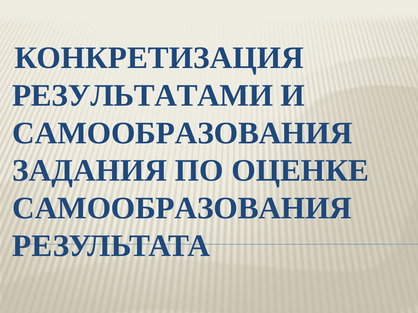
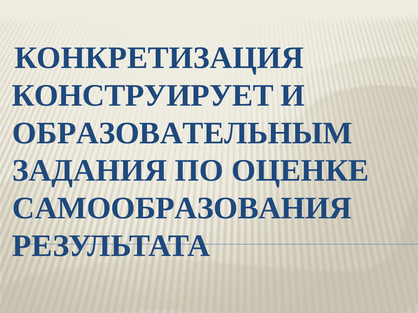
РЕЗУЛЬТАТАМИ: РЕЗУЛЬТАТАМИ -> КОНСТРУИРУЕТ
САМООБРАЗОВАНИЯ at (182, 133): САМООБРАЗОВАНИЯ -> ОБРАЗОВАТЕЛЬНЫМ
